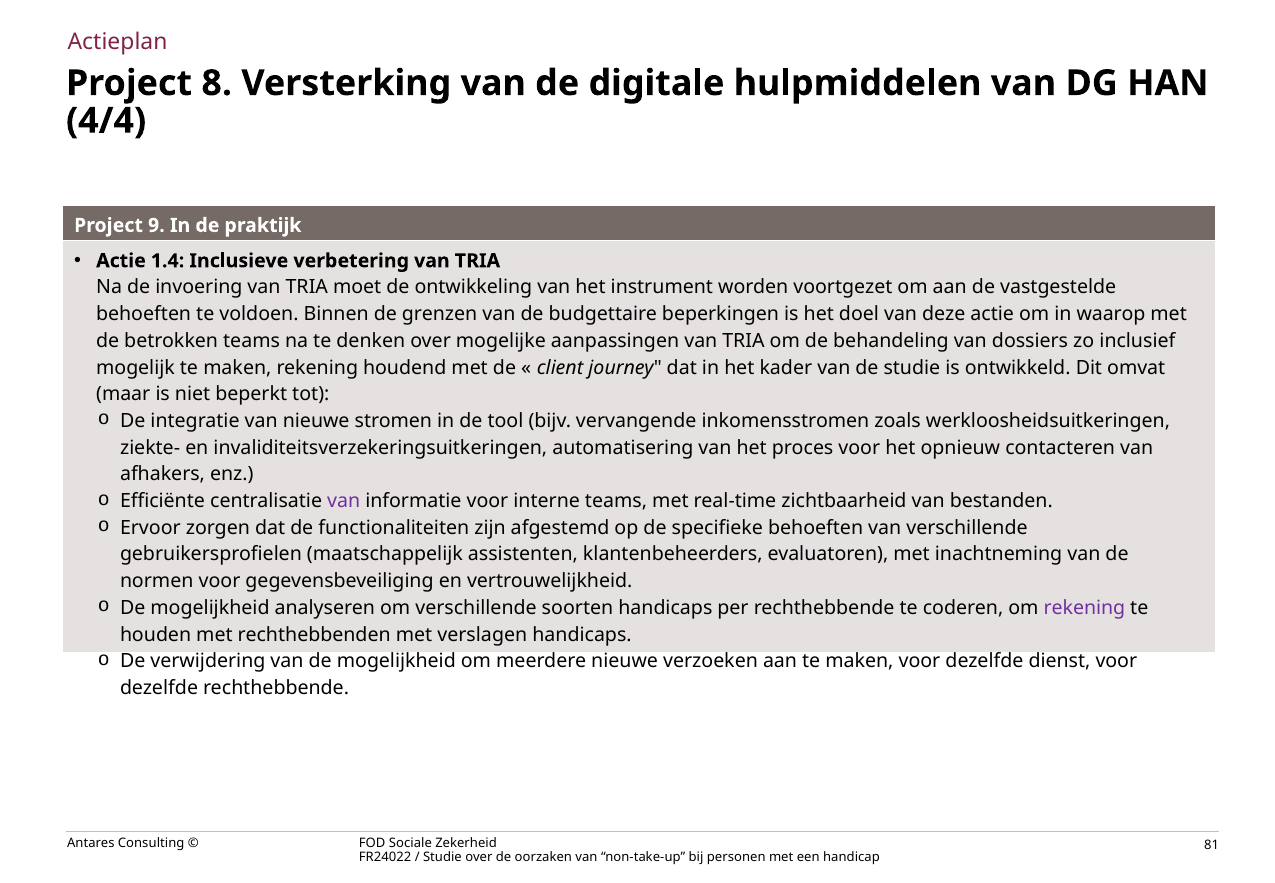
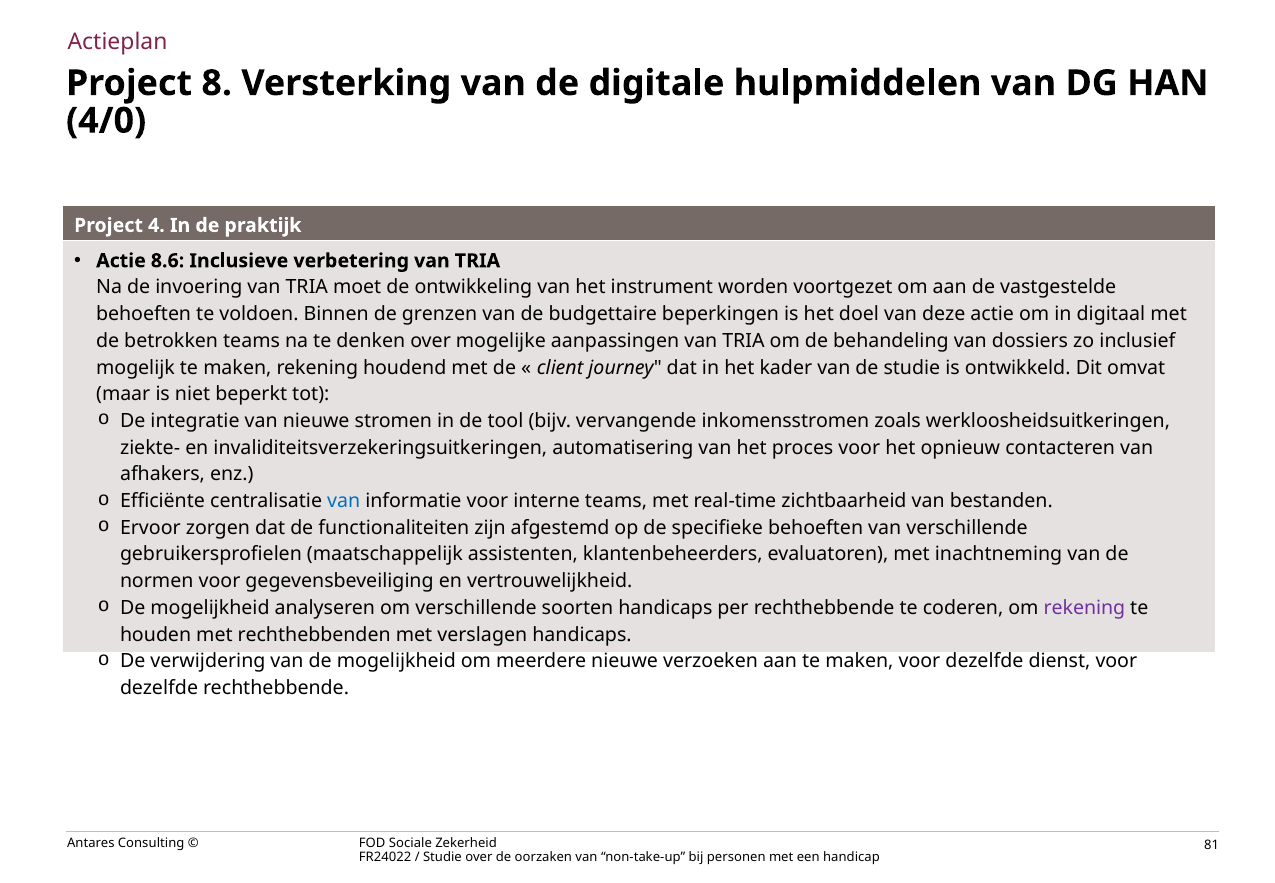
4/4: 4/4 -> 4/0
9: 9 -> 4
1.4: 1.4 -> 8.6
waarop: waarop -> digitaal
van at (344, 501) colour: purple -> blue
